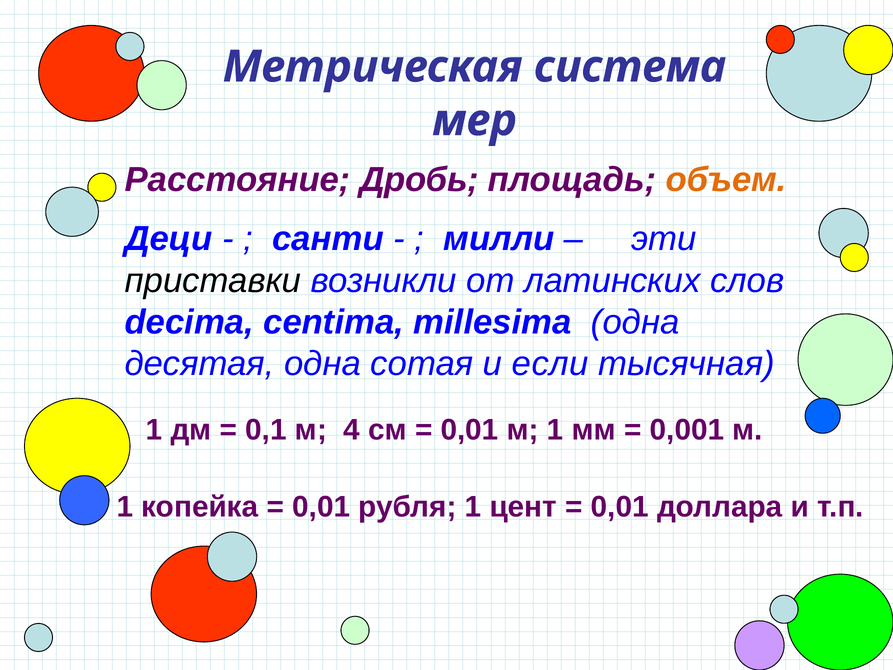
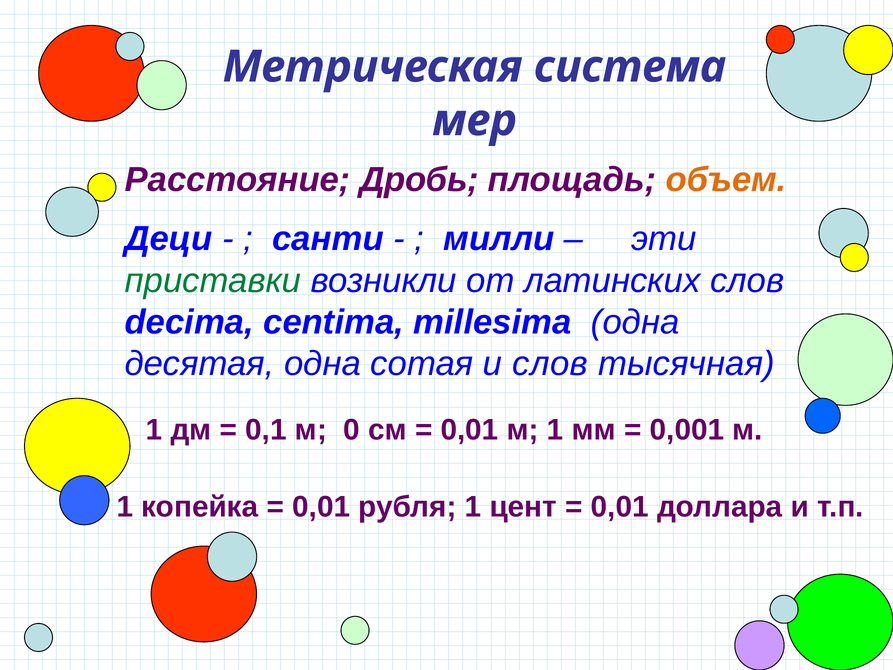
приставки colour: black -> green
и если: если -> слов
4: 4 -> 0
